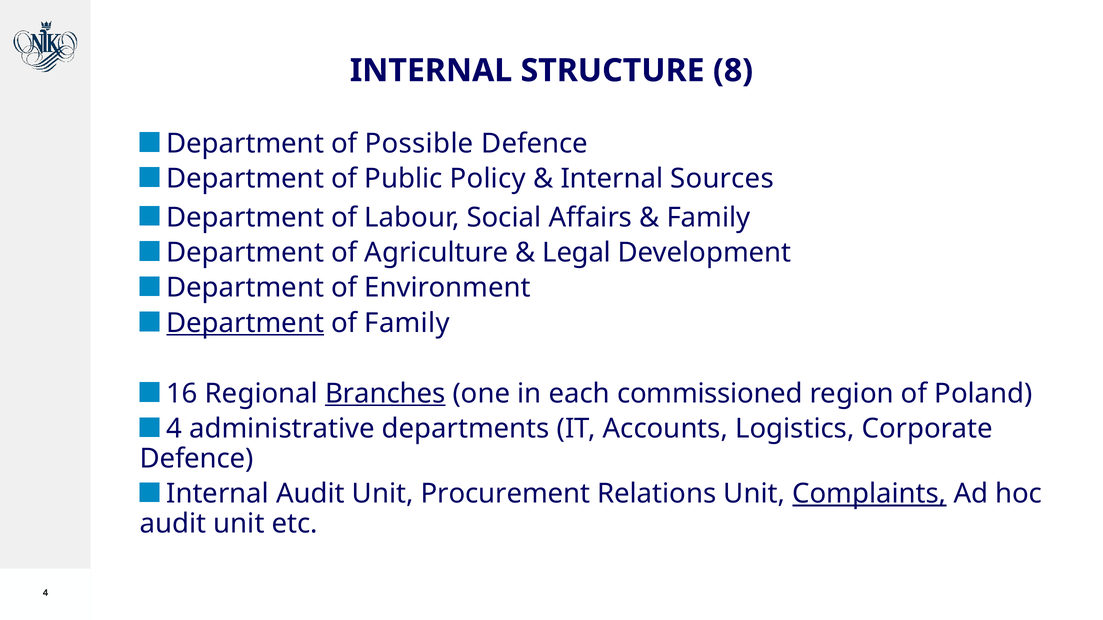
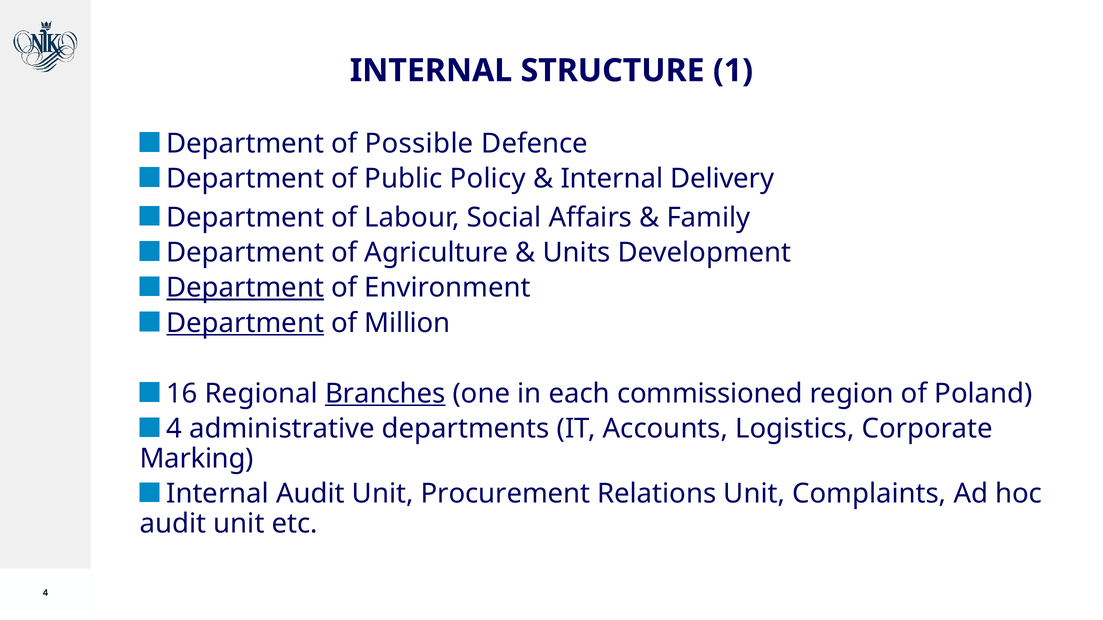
8: 8 -> 1
Sources: Sources -> Delivery
Legal: Legal -> Units
Department at (245, 288) underline: none -> present
of Family: Family -> Million
Defence at (197, 459): Defence -> Marking
Complaints underline: present -> none
